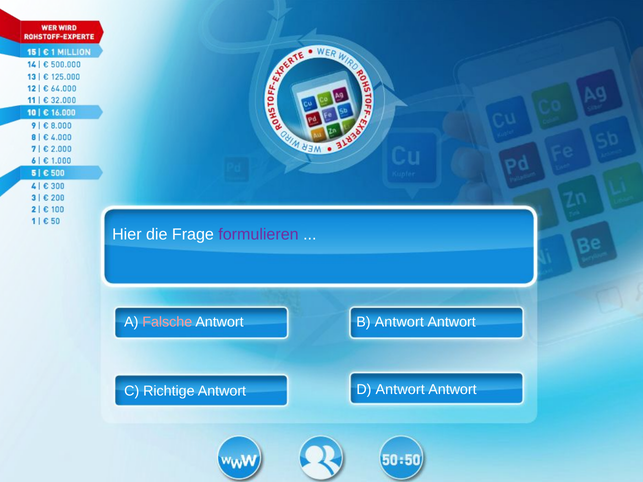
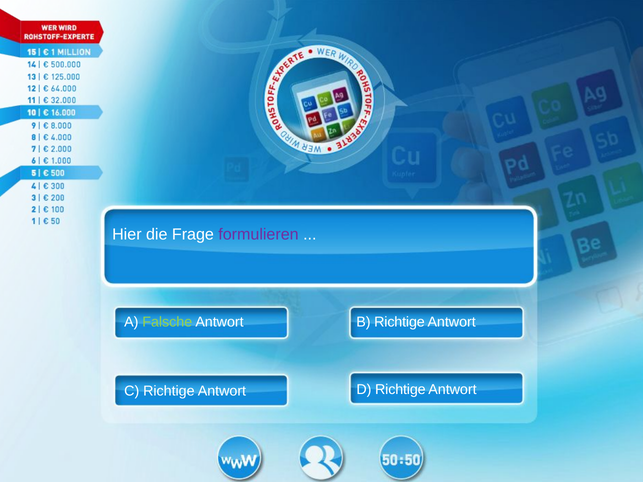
Falsche colour: pink -> light green
B Antwort: Antwort -> Richtige
D Antwort: Antwort -> Richtige
